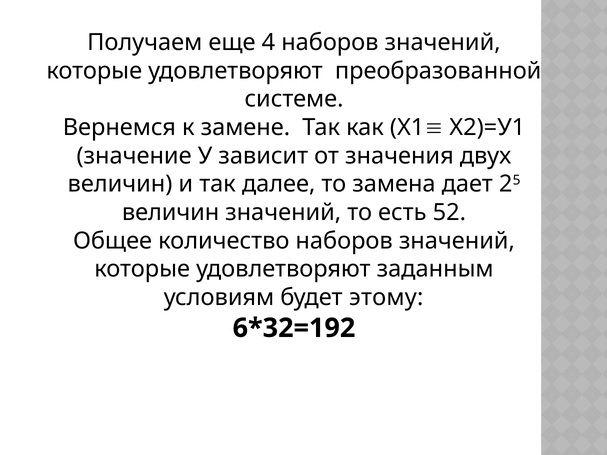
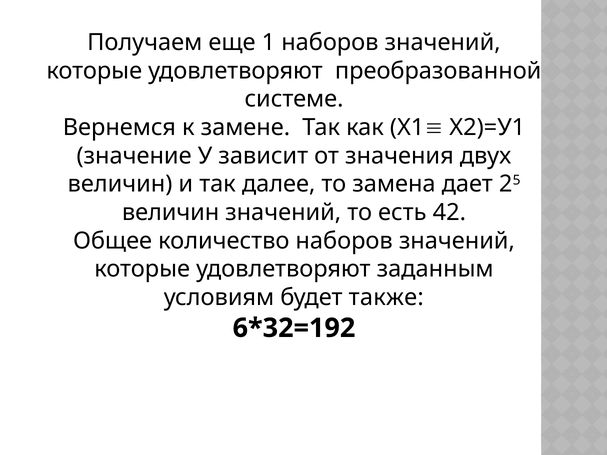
4: 4 -> 1
52: 52 -> 42
этому: этому -> также
